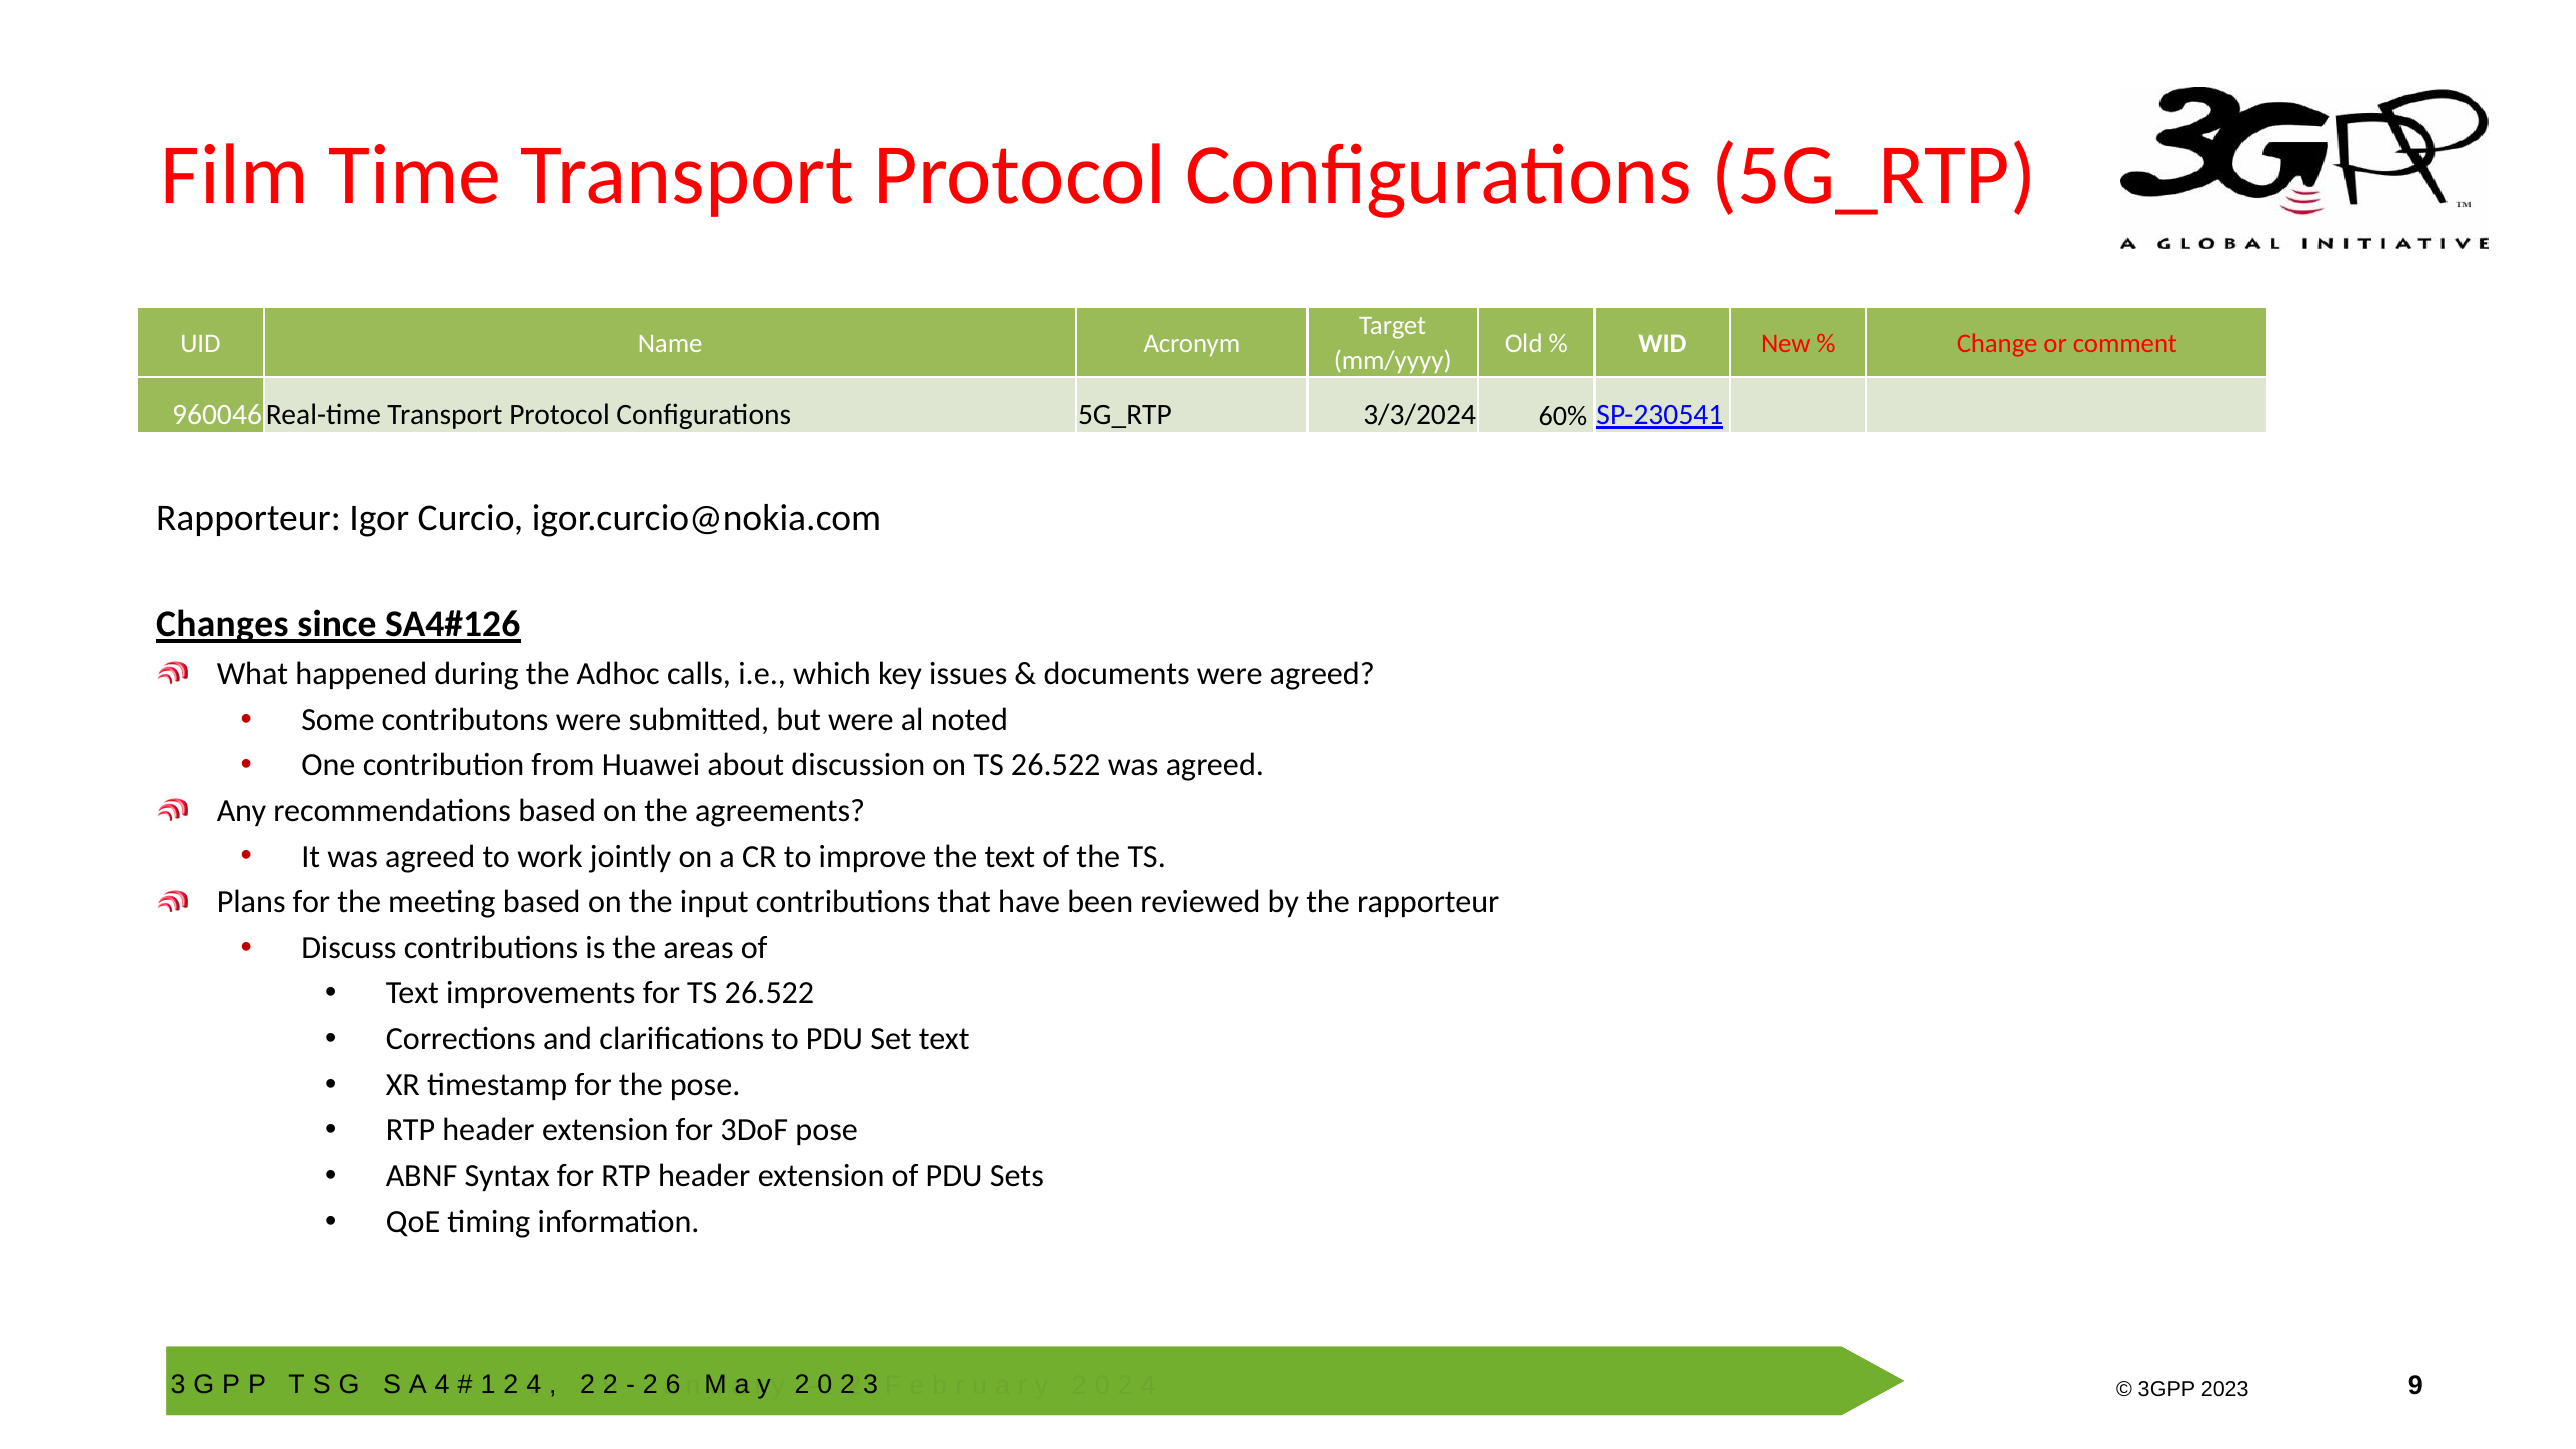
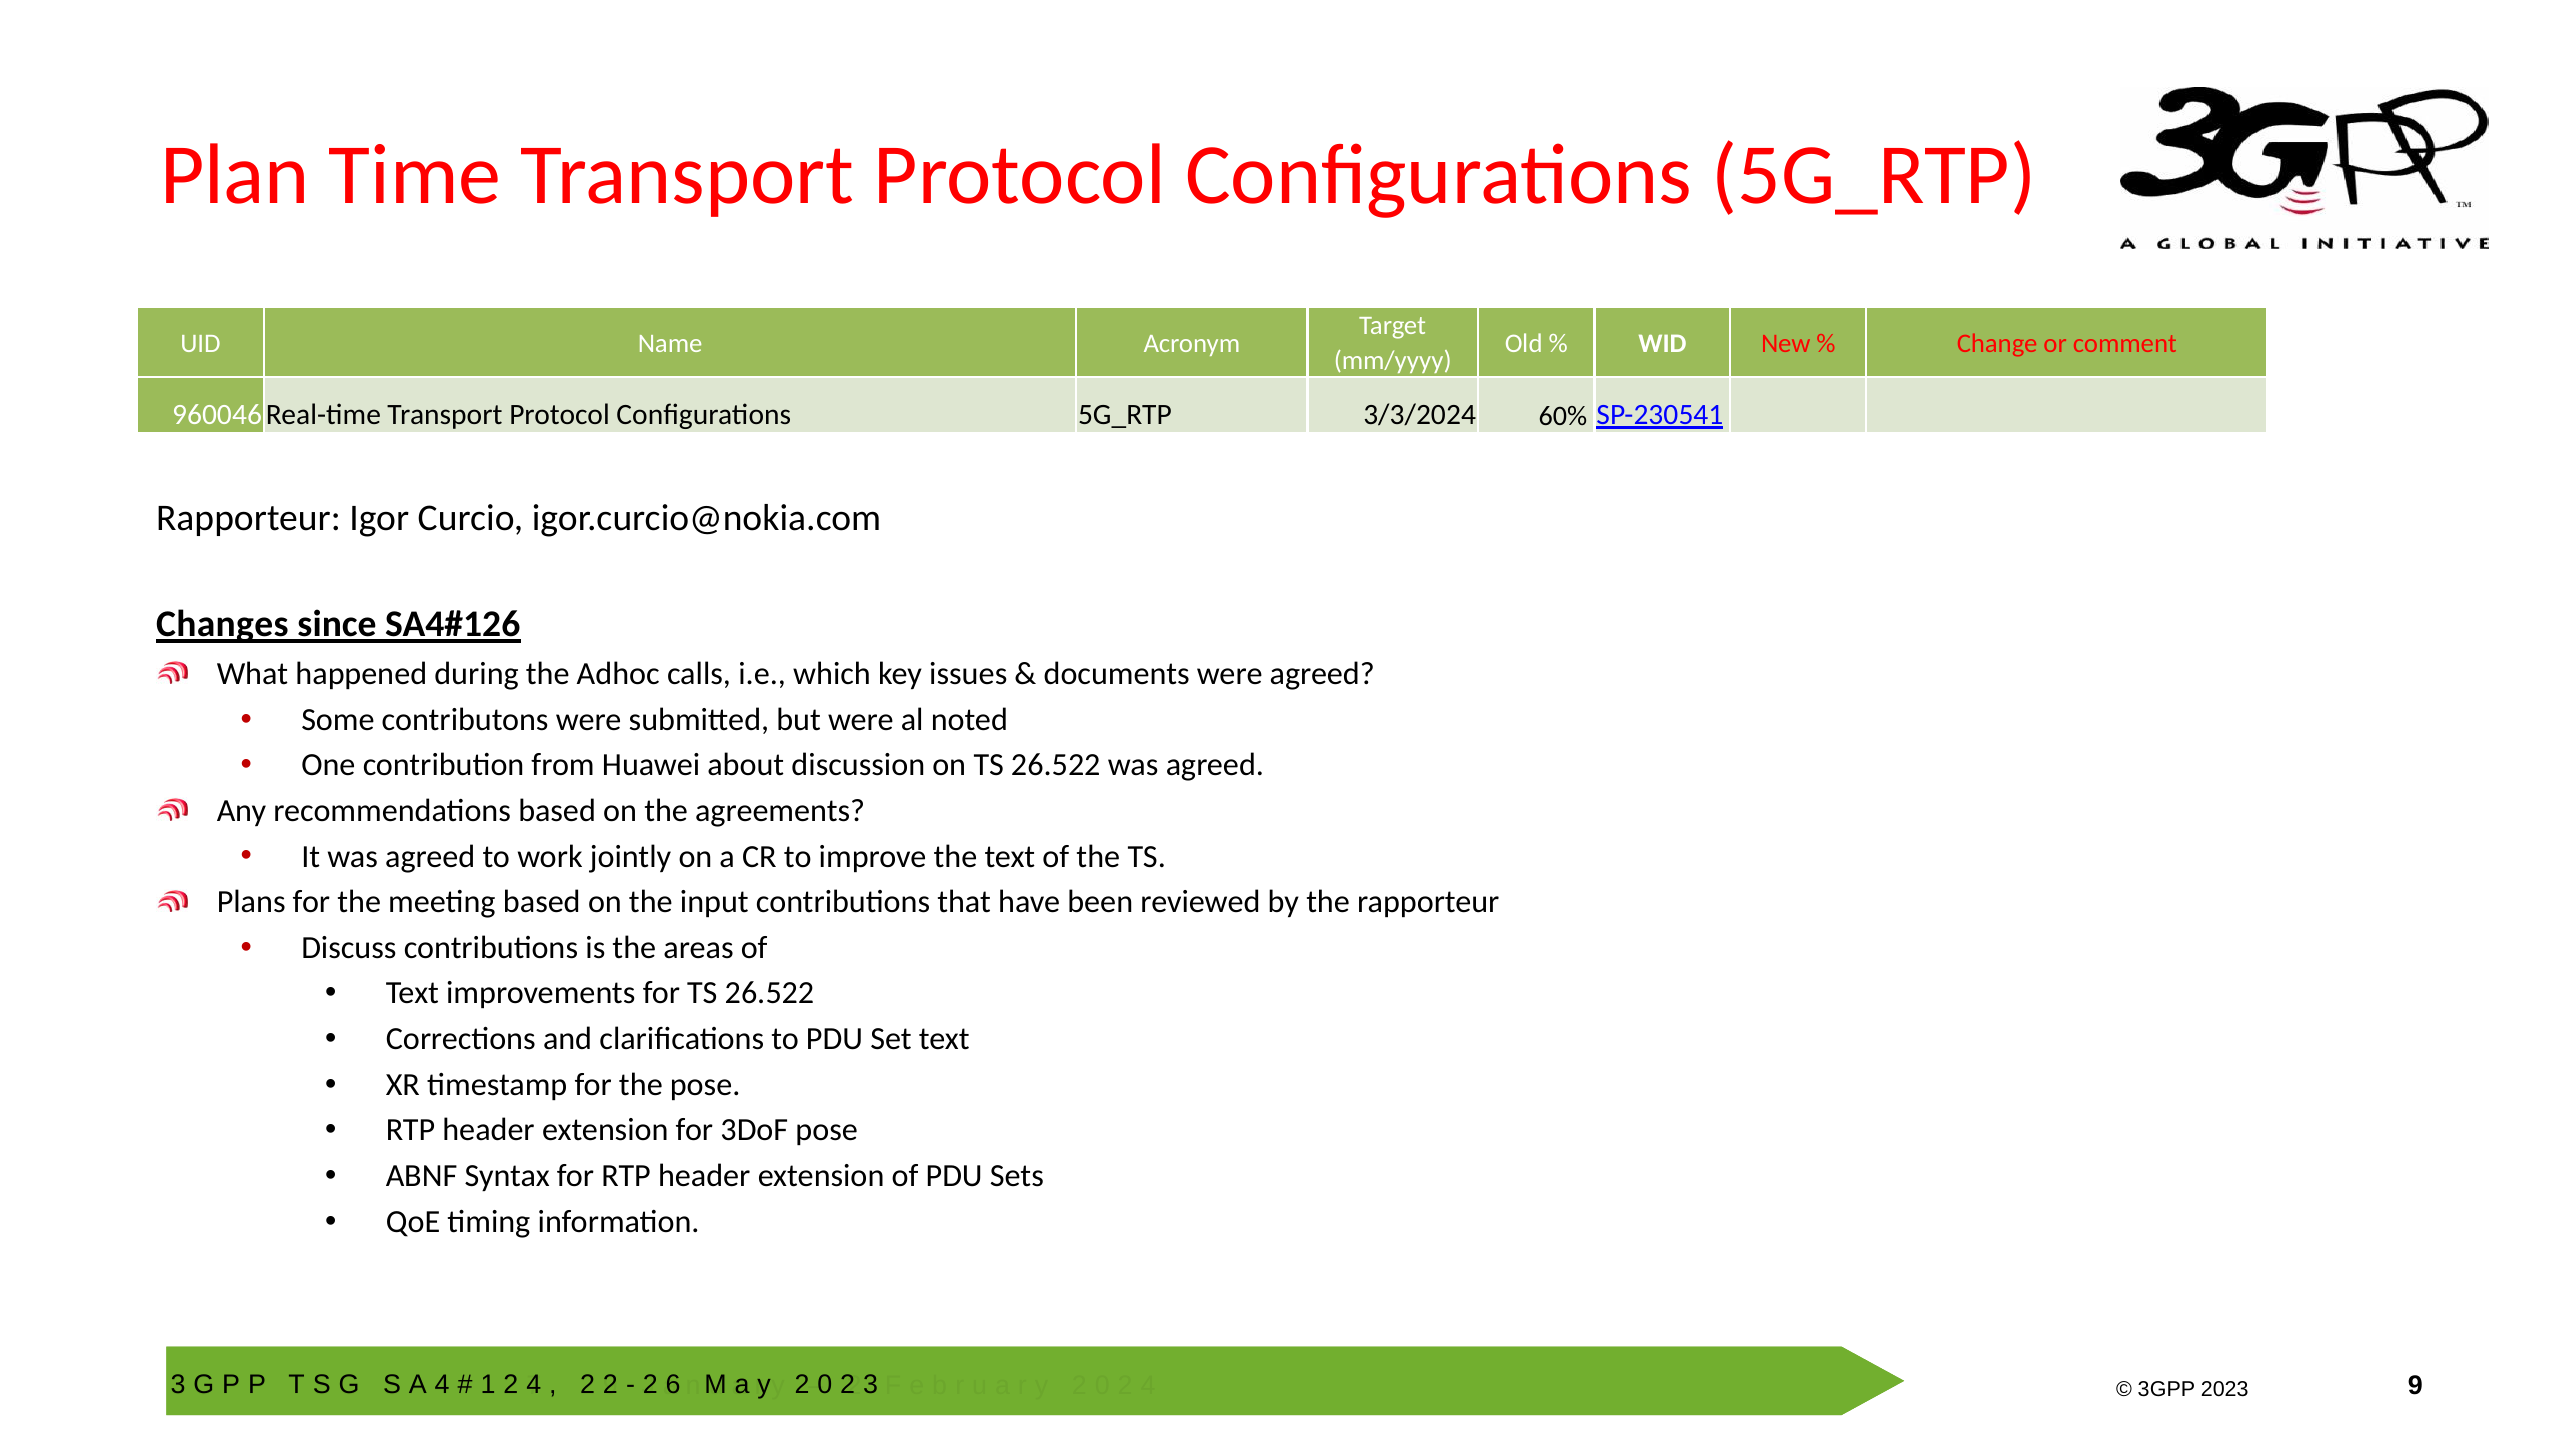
Film: Film -> Plan
